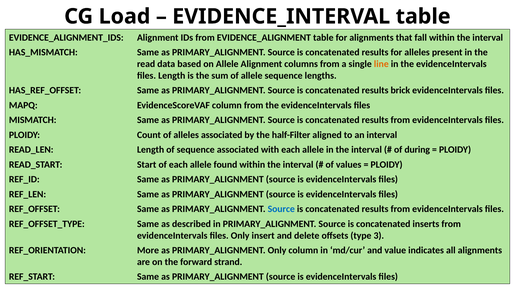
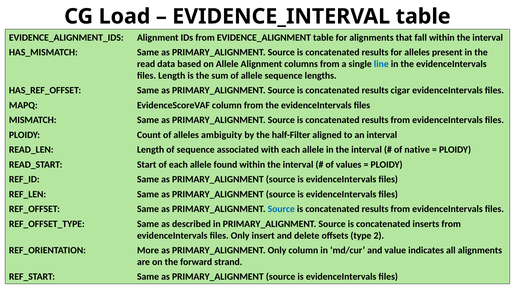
line colour: orange -> blue
brick: brick -> cigar
alleles associated: associated -> ambiguity
during: during -> native
3: 3 -> 2
